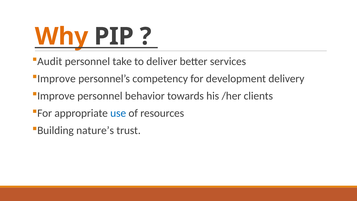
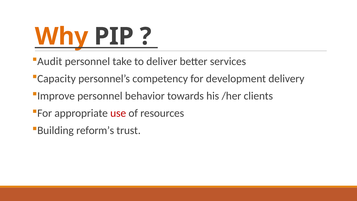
Improve at (56, 79): Improve -> Capacity
use colour: blue -> red
nature’s: nature’s -> reform’s
